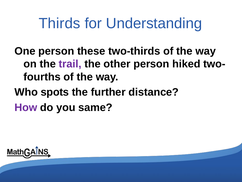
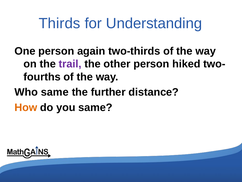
these: these -> again
Who spots: spots -> same
How colour: purple -> orange
